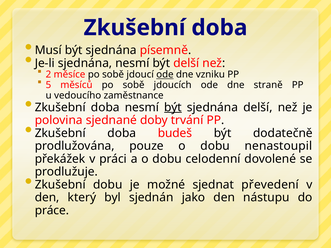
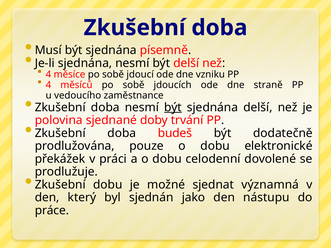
2 at (48, 75): 2 -> 4
ode at (165, 75) underline: present -> none
5 at (48, 85): 5 -> 4
nenastoupil: nenastoupil -> elektronické
převedení: převedení -> významná
